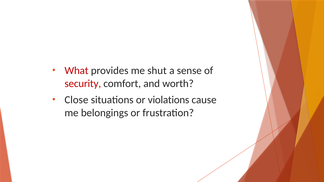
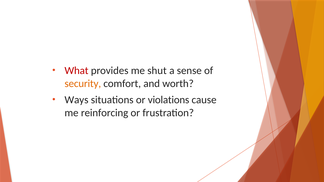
security colour: red -> orange
Close: Close -> Ways
belongings: belongings -> reinforcing
